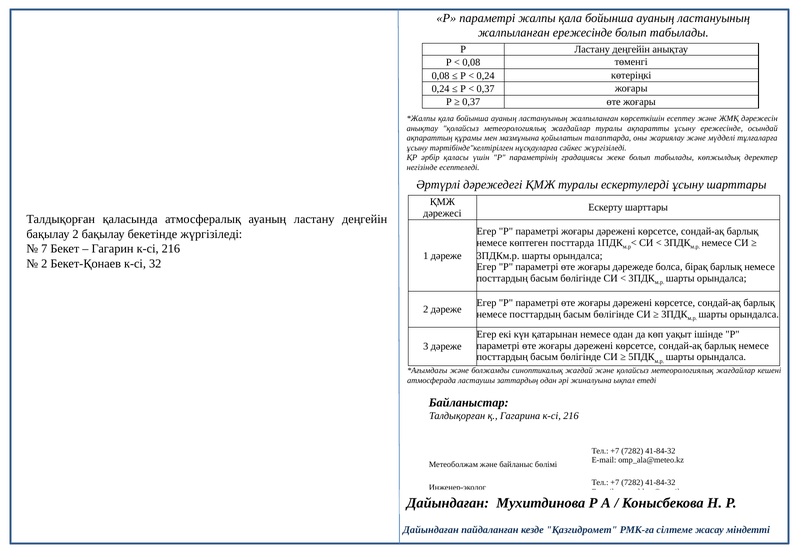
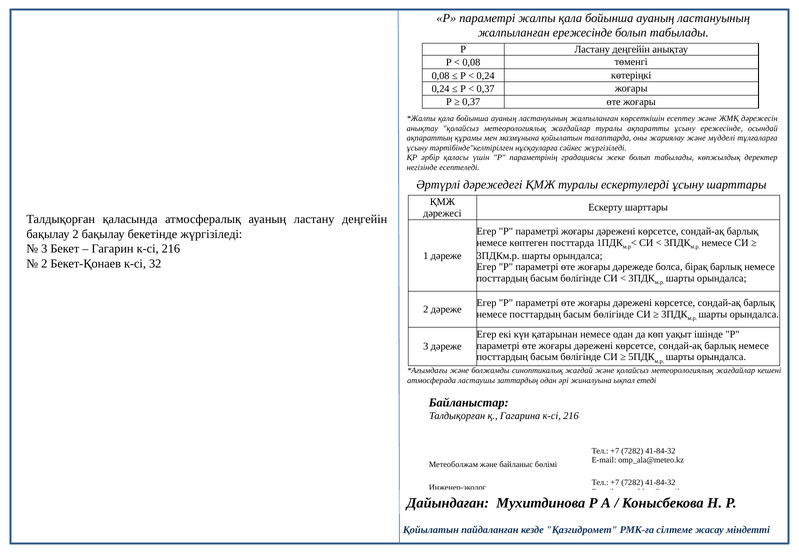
7 at (44, 249): 7 -> 3
Дайындаған at (431, 530): Дайындаған -> Қойылатын
